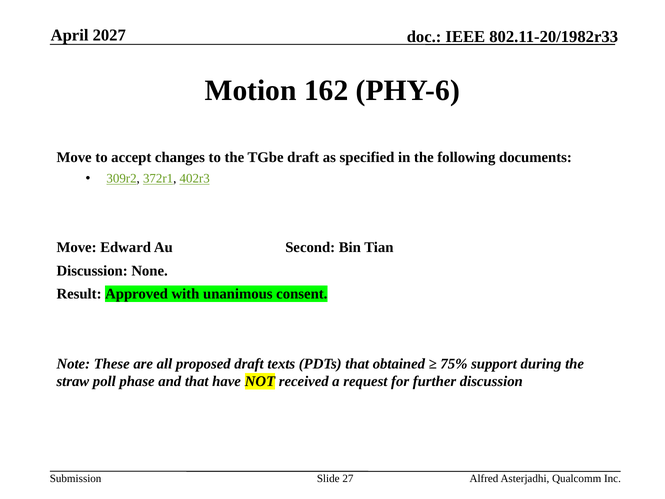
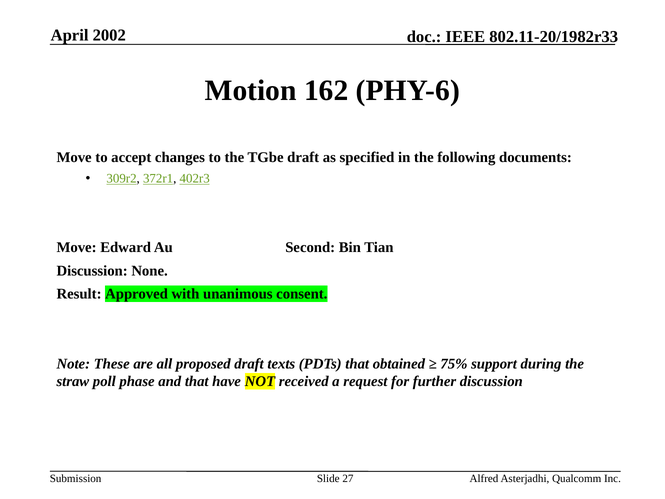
2027: 2027 -> 2002
